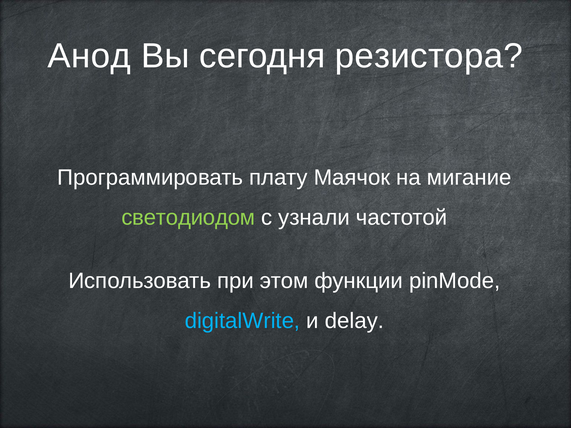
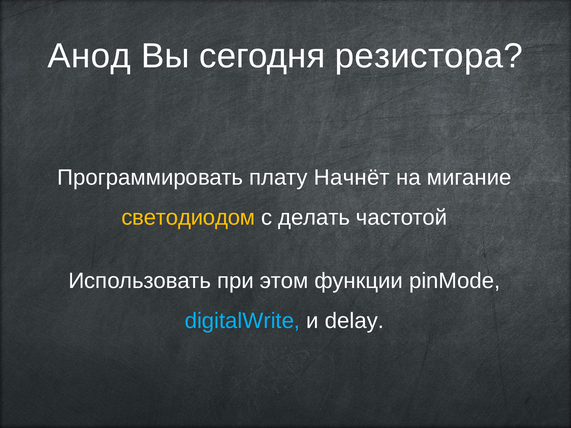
Маячок: Маячок -> Начнёт
светодиодом colour: light green -> yellow
узнали: узнали -> делать
